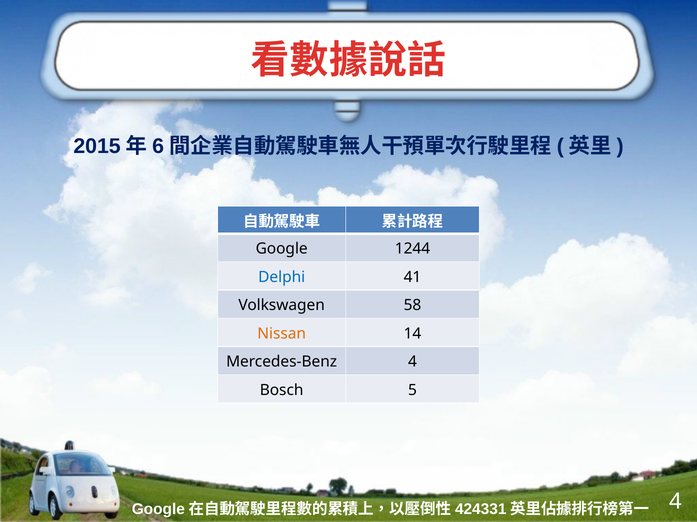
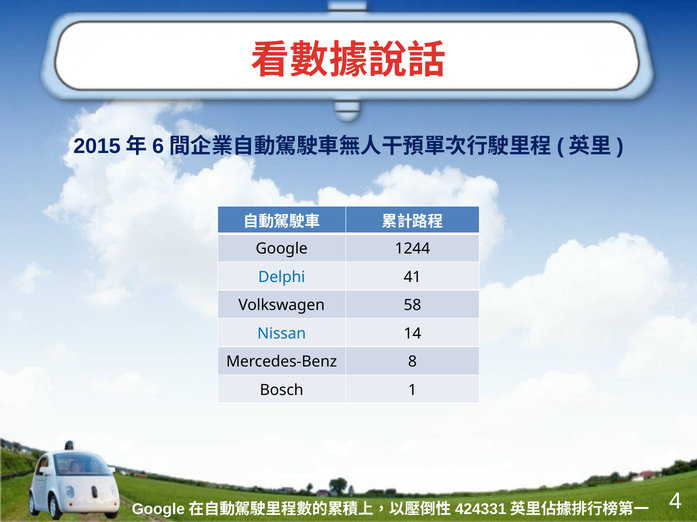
Nissan colour: orange -> blue
Mercedes-Benz 4: 4 -> 8
5: 5 -> 1
